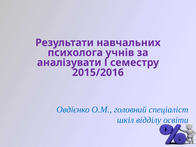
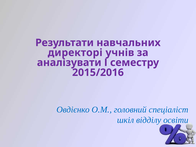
психолога: психолога -> директорі
